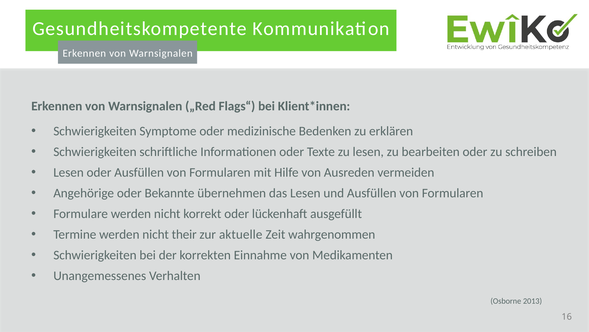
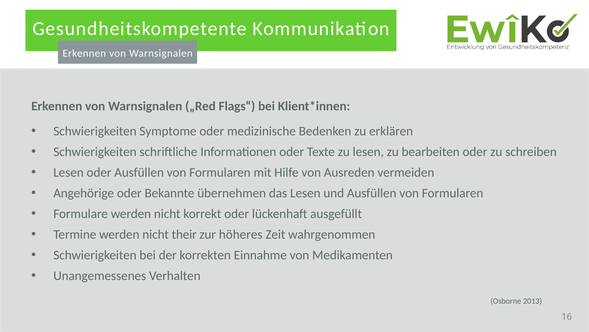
aktuelle: aktuelle -> höheres
